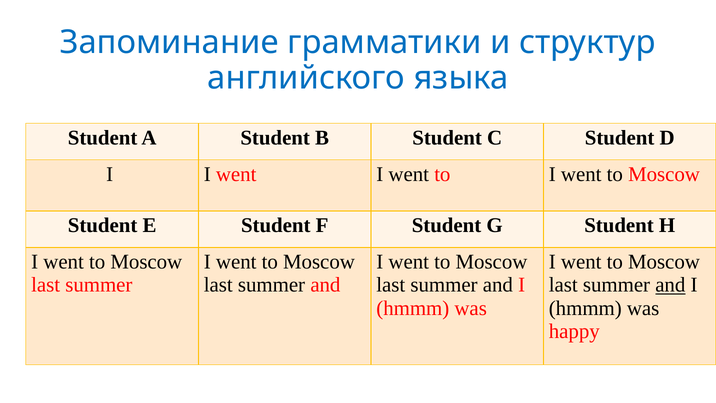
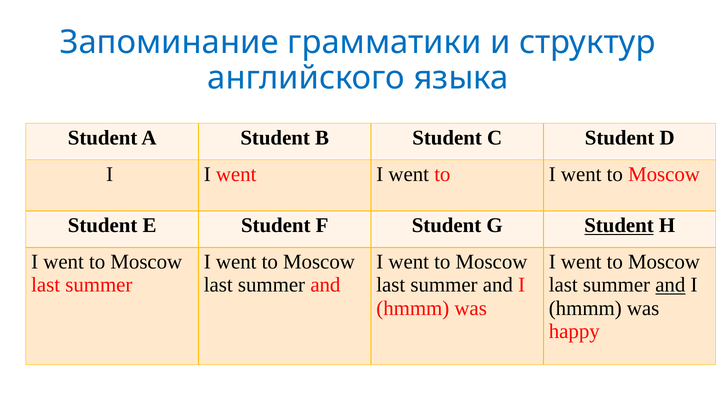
Student at (619, 225) underline: none -> present
